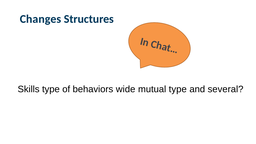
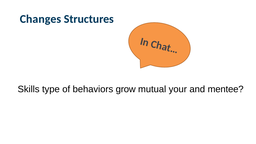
wide: wide -> grow
mutual type: type -> your
several: several -> mentee
